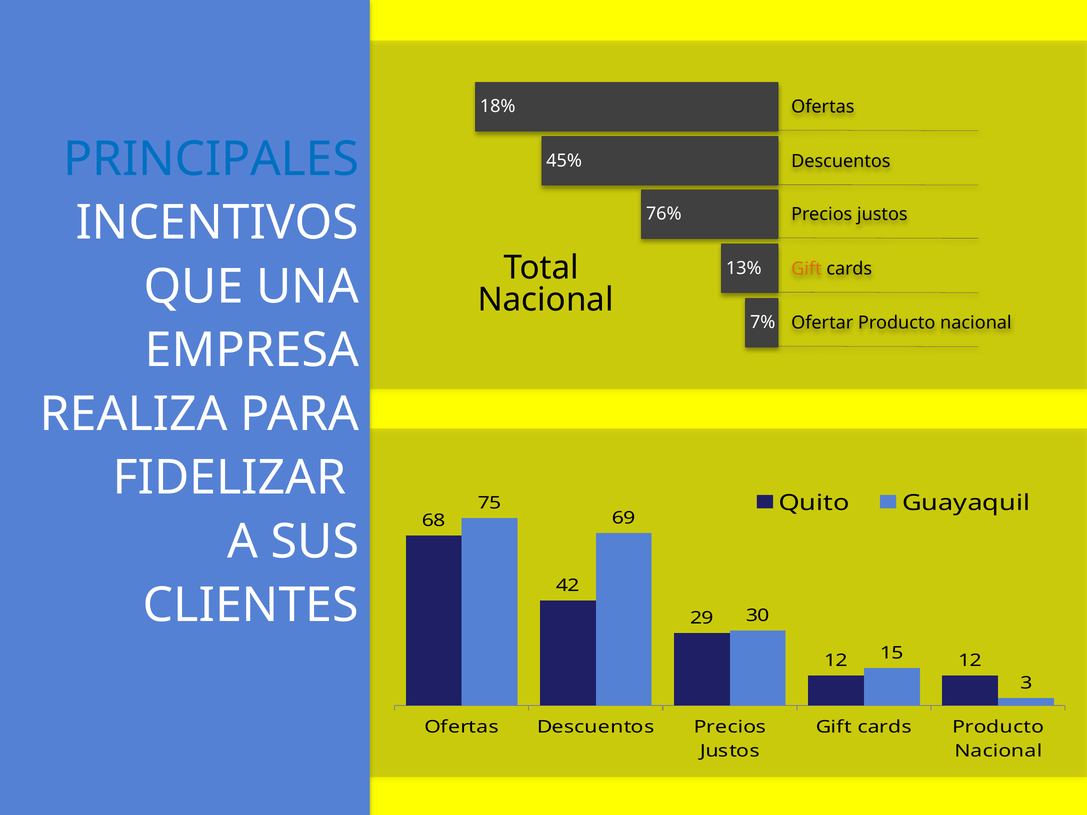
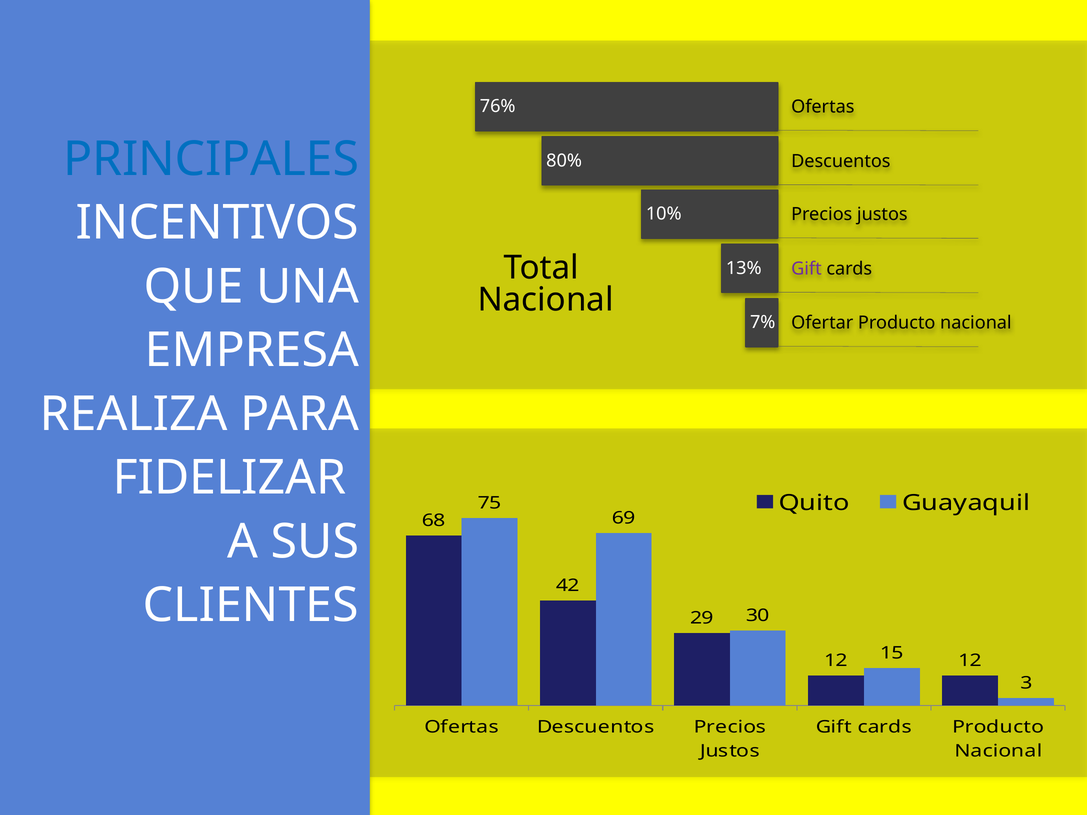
18%: 18% -> 76%
45%: 45% -> 80%
76%: 76% -> 10%
Gift at (806, 269) colour: orange -> purple
